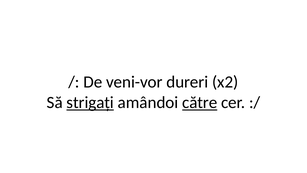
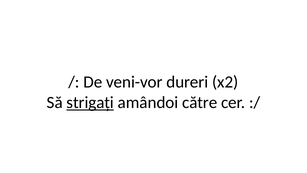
către underline: present -> none
